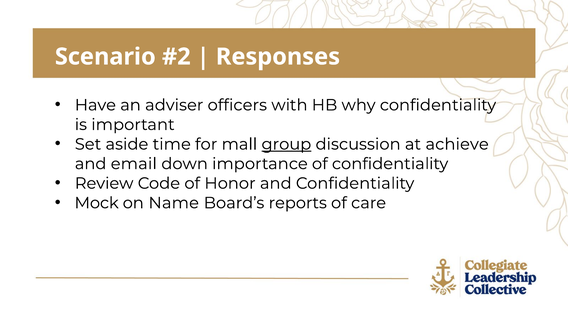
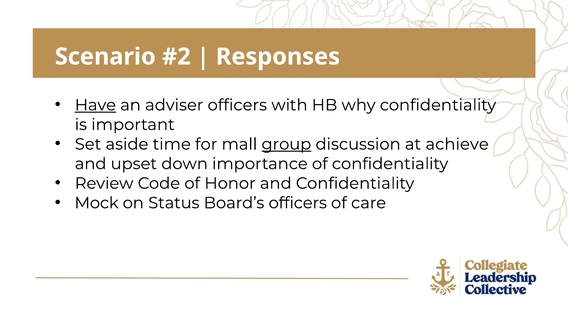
Have underline: none -> present
email: email -> upset
Name: Name -> Status
Board’s reports: reports -> officers
